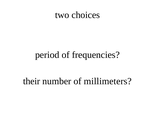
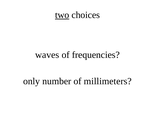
two underline: none -> present
period: period -> waves
their: their -> only
